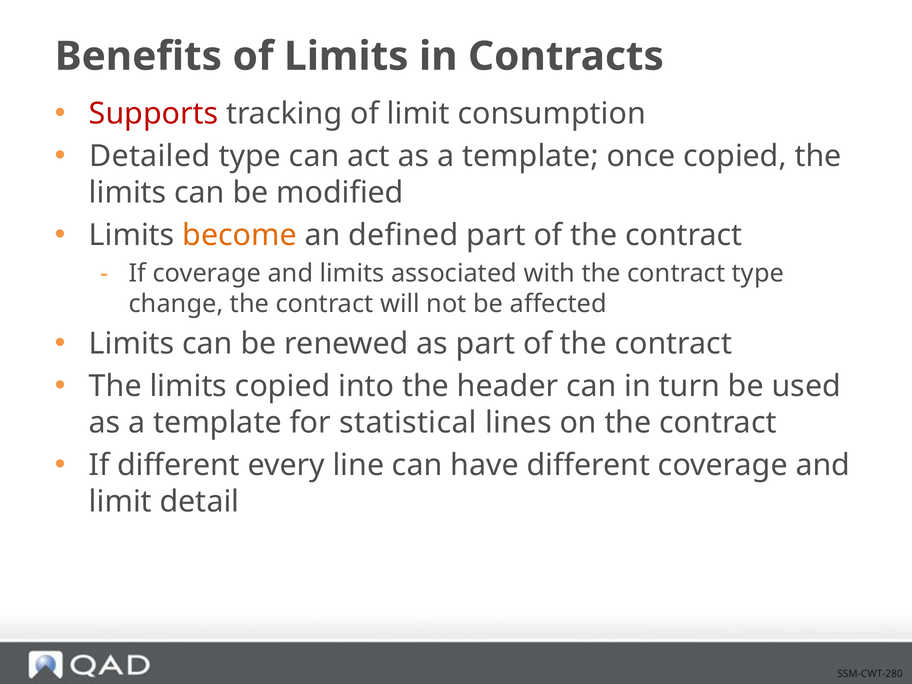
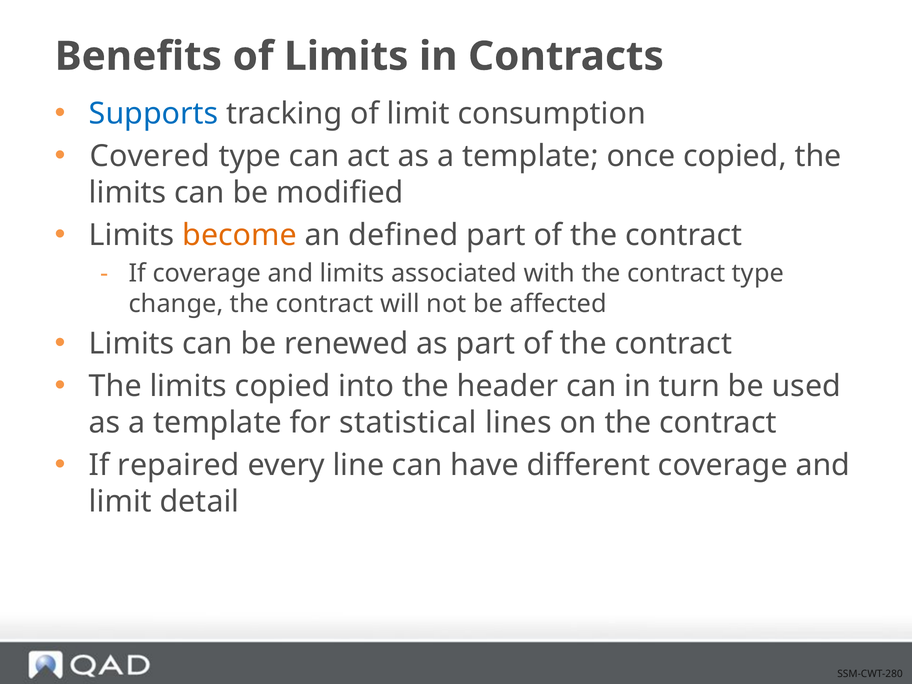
Supports colour: red -> blue
Detailed: Detailed -> Covered
If different: different -> repaired
